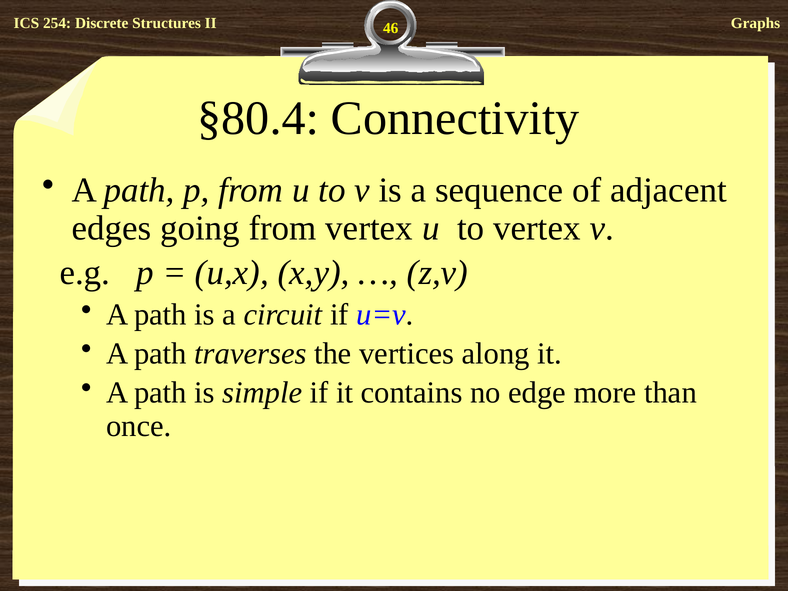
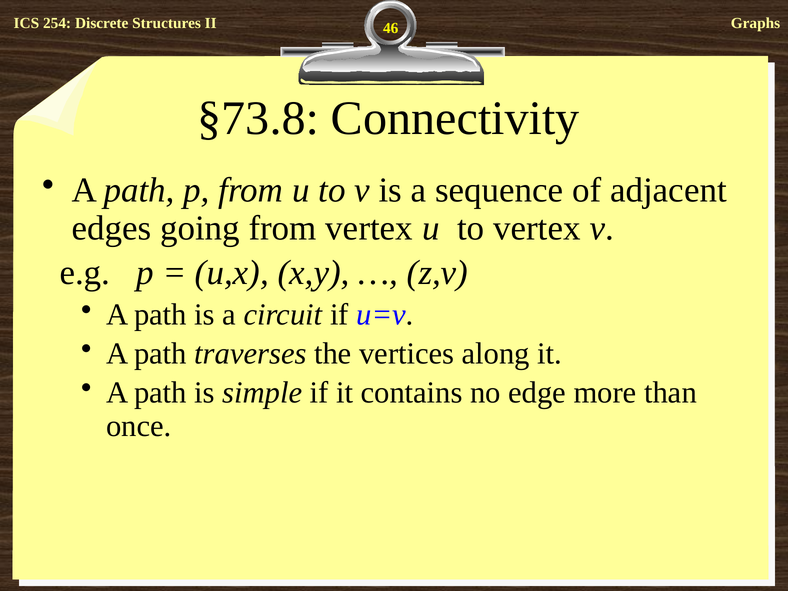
§80.4: §80.4 -> §73.8
